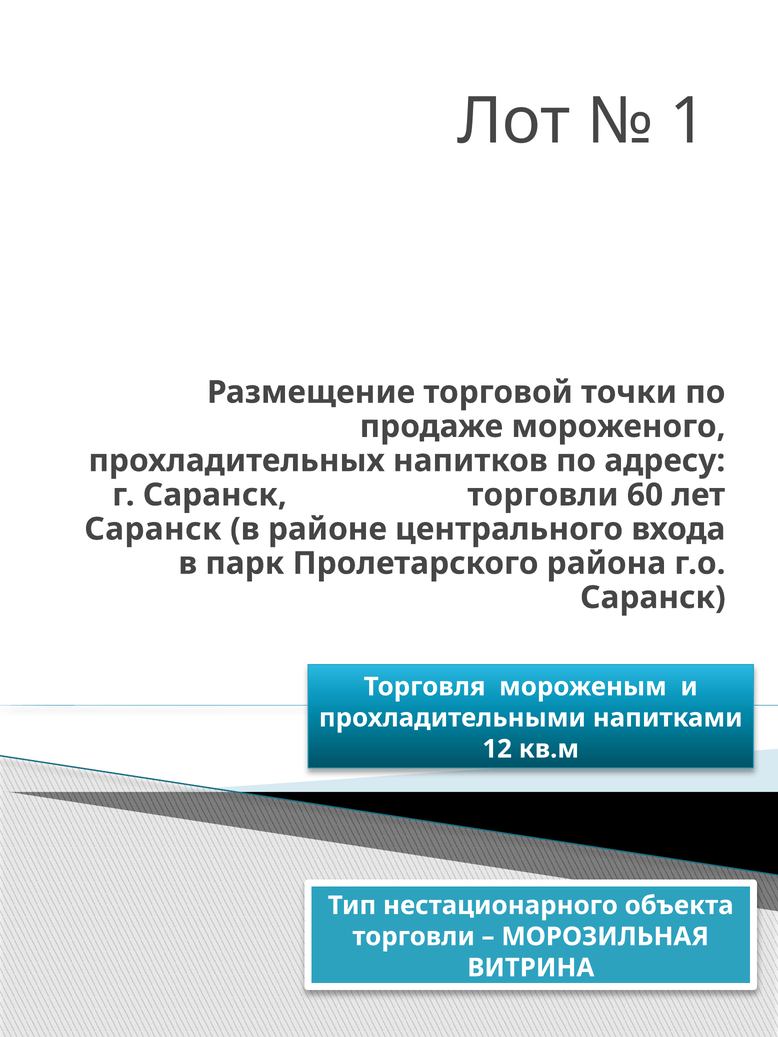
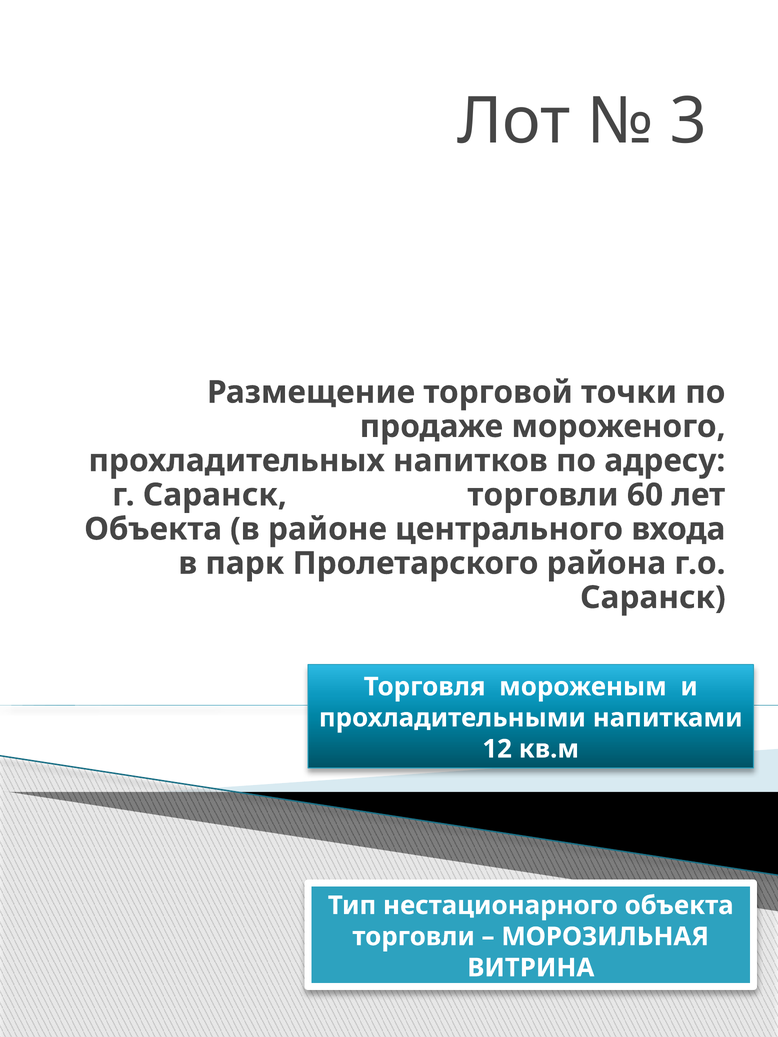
1: 1 -> 3
Саранск at (153, 529): Саранск -> Объекта
